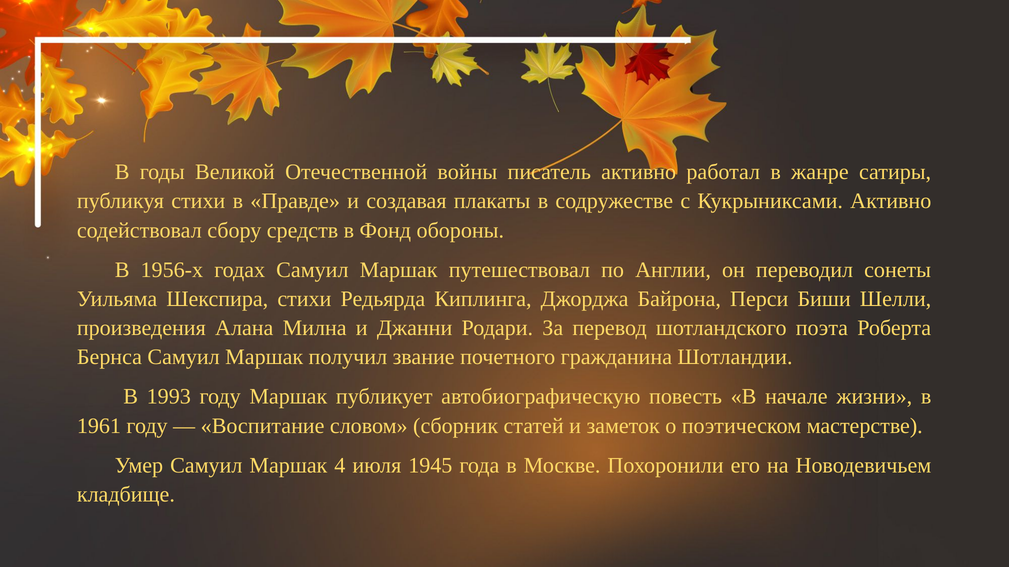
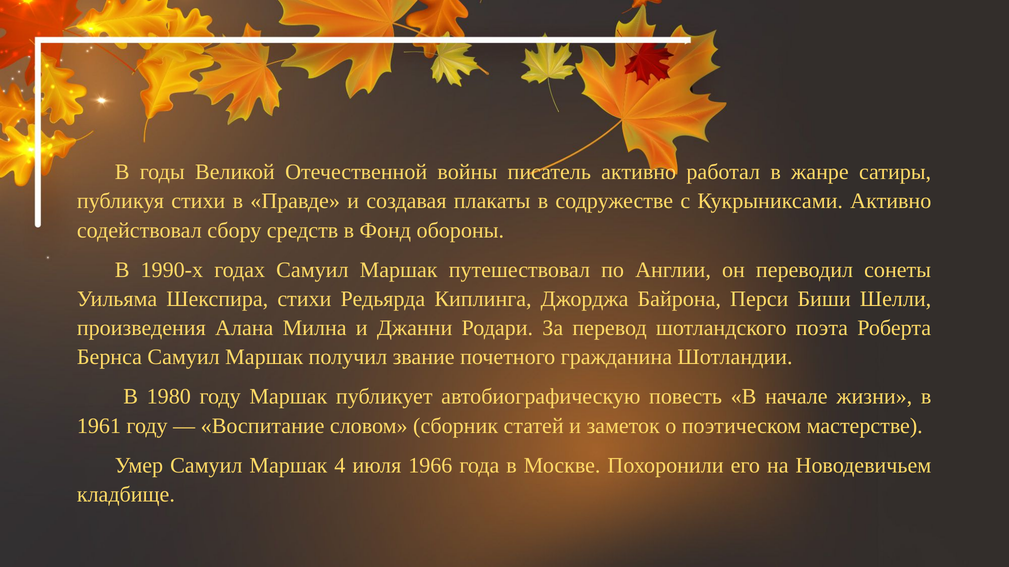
1956-х: 1956-х -> 1990-х
1993: 1993 -> 1980
1945: 1945 -> 1966
